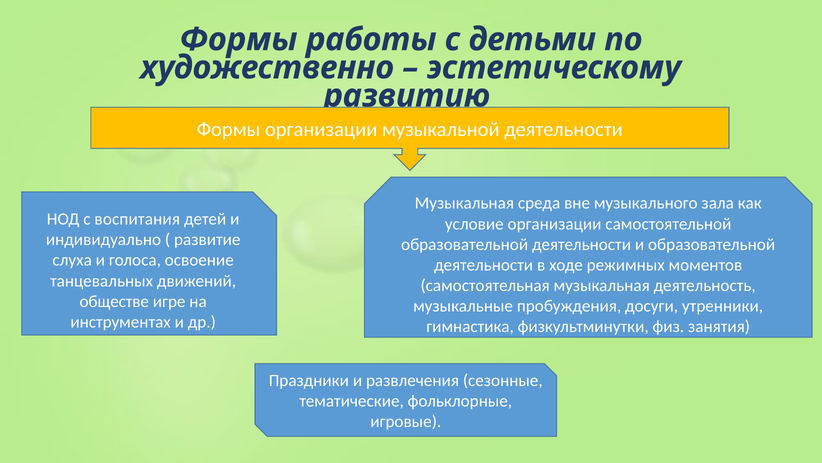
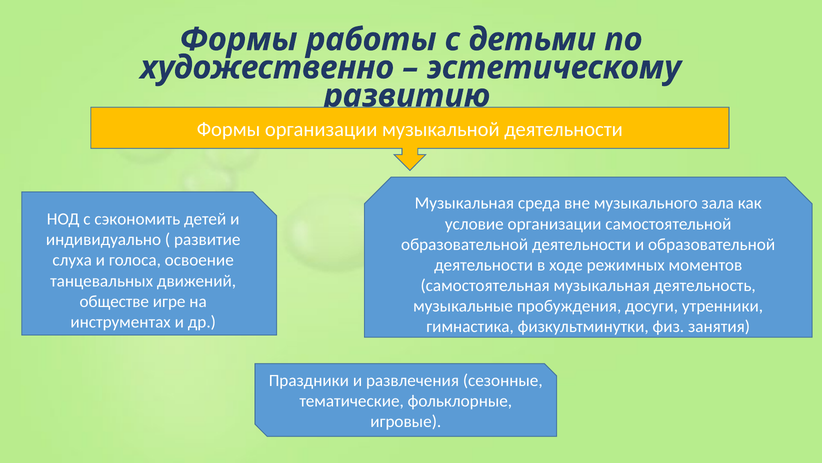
воспитания: воспитания -> сэкономить
